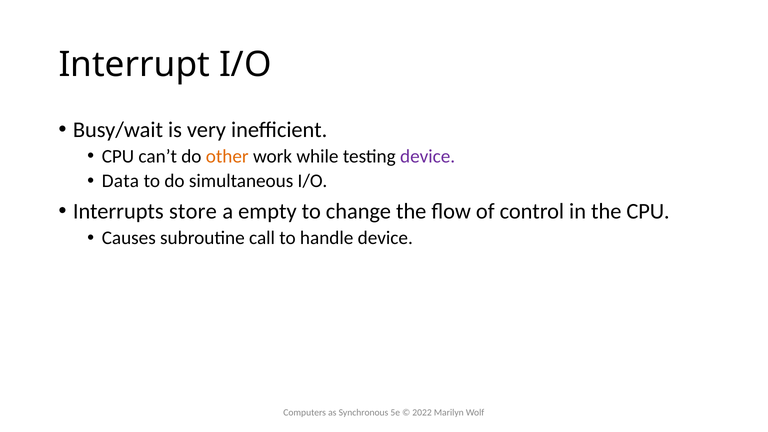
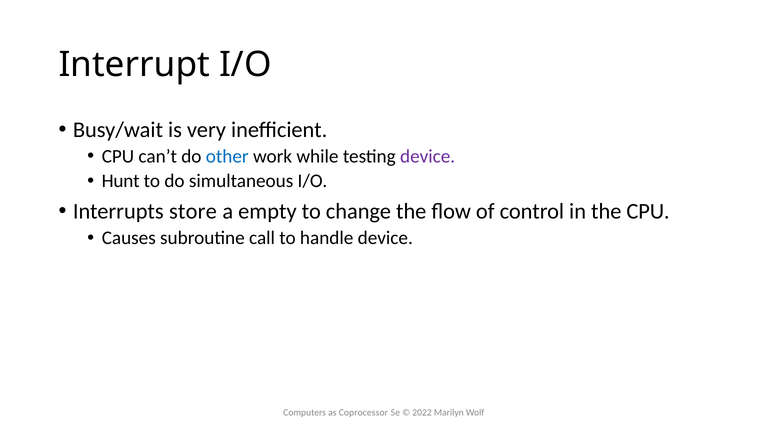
other colour: orange -> blue
Data: Data -> Hunt
Synchronous: Synchronous -> Coprocessor
